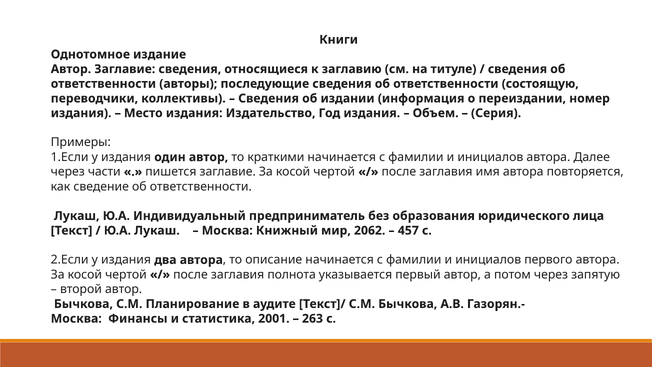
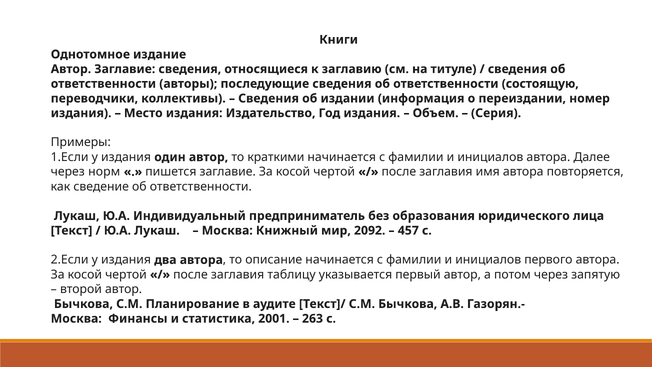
части: части -> норм
2062: 2062 -> 2092
полнота: полнота -> таблицу
